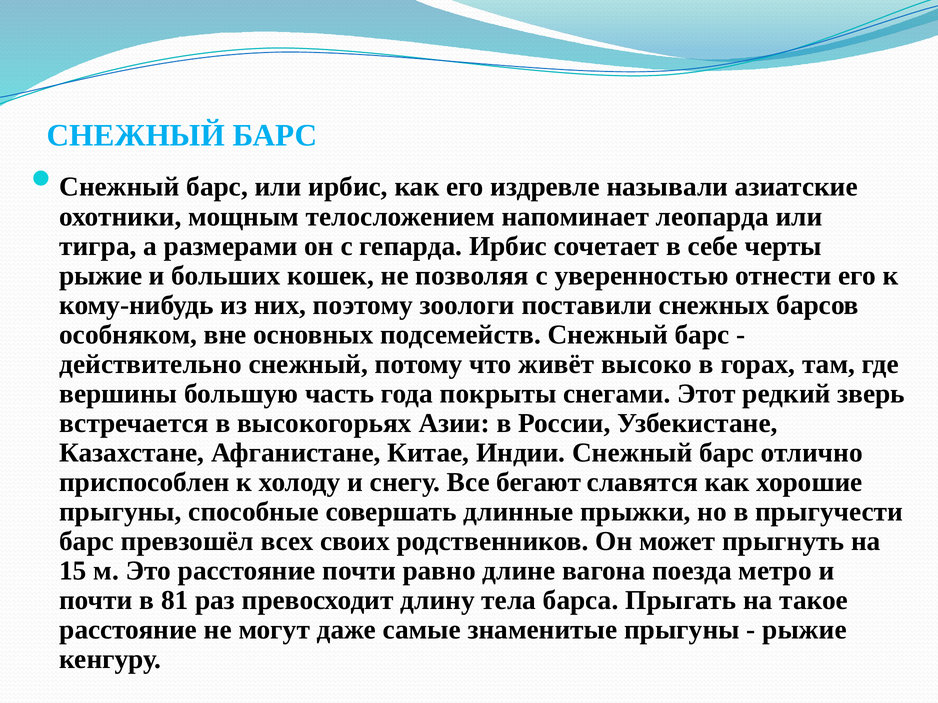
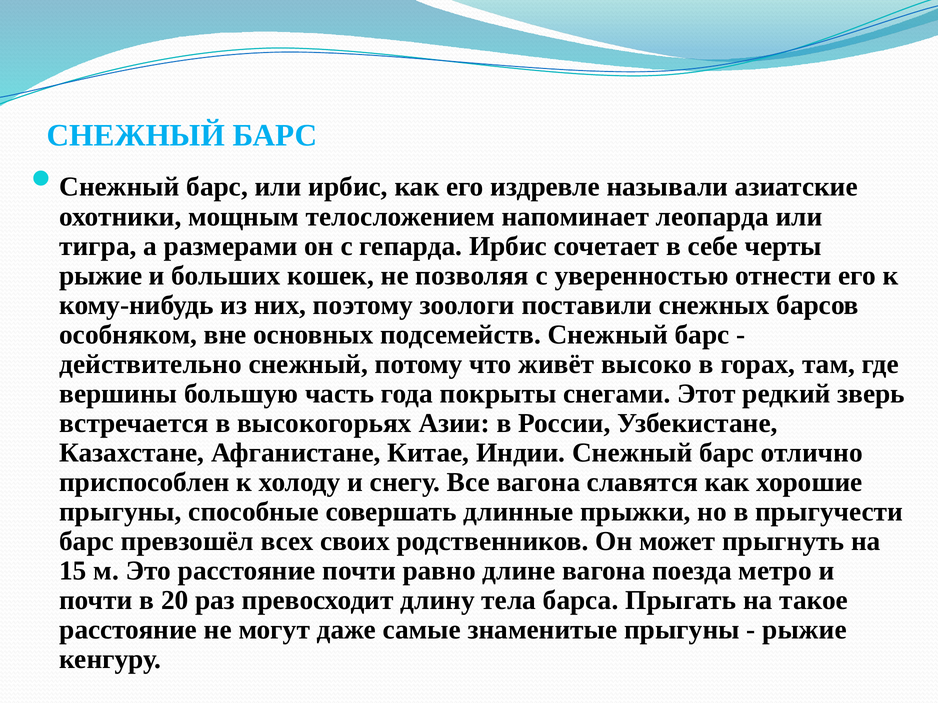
Все бегают: бегают -> вагона
81: 81 -> 20
